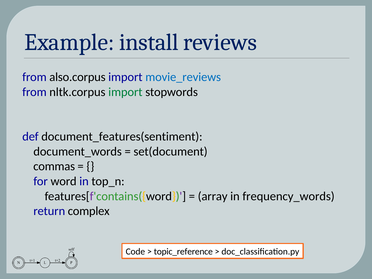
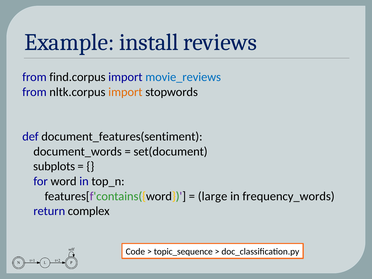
also.corpus: also.corpus -> find.corpus
import at (125, 92) colour: green -> orange
commas: commas -> subplots
array: array -> large
topic_reference: topic_reference -> topic_sequence
